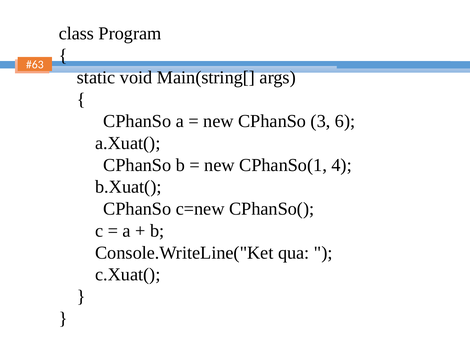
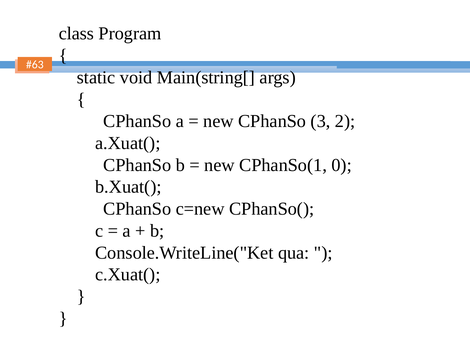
6: 6 -> 2
4: 4 -> 0
